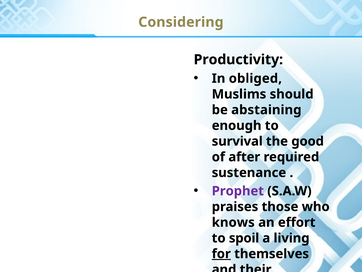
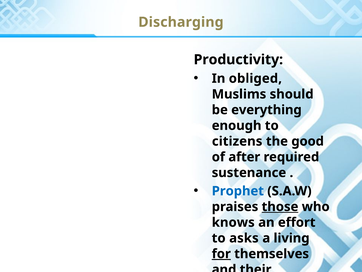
Considering: Considering -> Discharging
abstaining: abstaining -> everything
survival: survival -> citizens
Prophet colour: purple -> blue
those underline: none -> present
spoil: spoil -> asks
